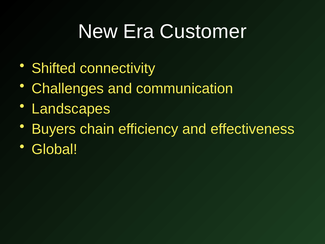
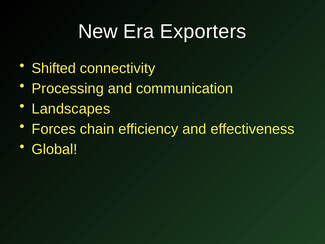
Customer: Customer -> Exporters
Challenges: Challenges -> Processing
Buyers: Buyers -> Forces
